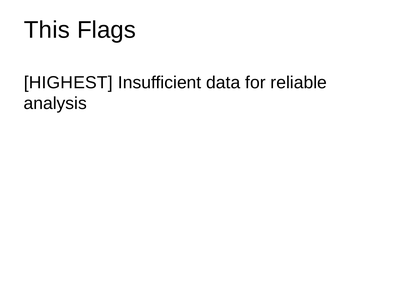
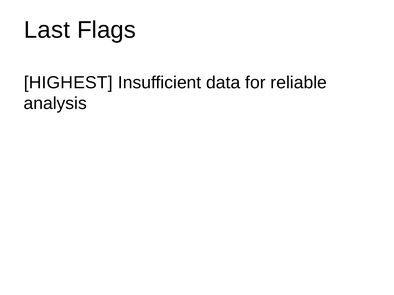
This: This -> Last
